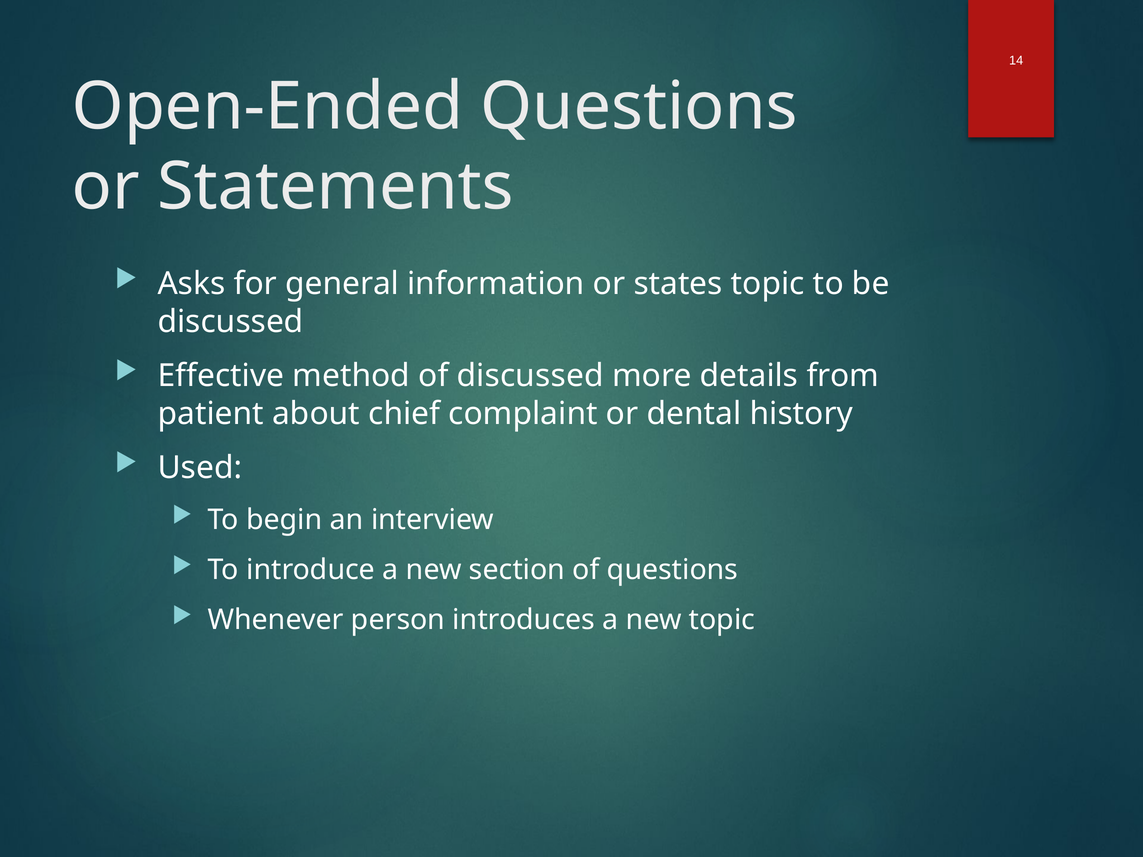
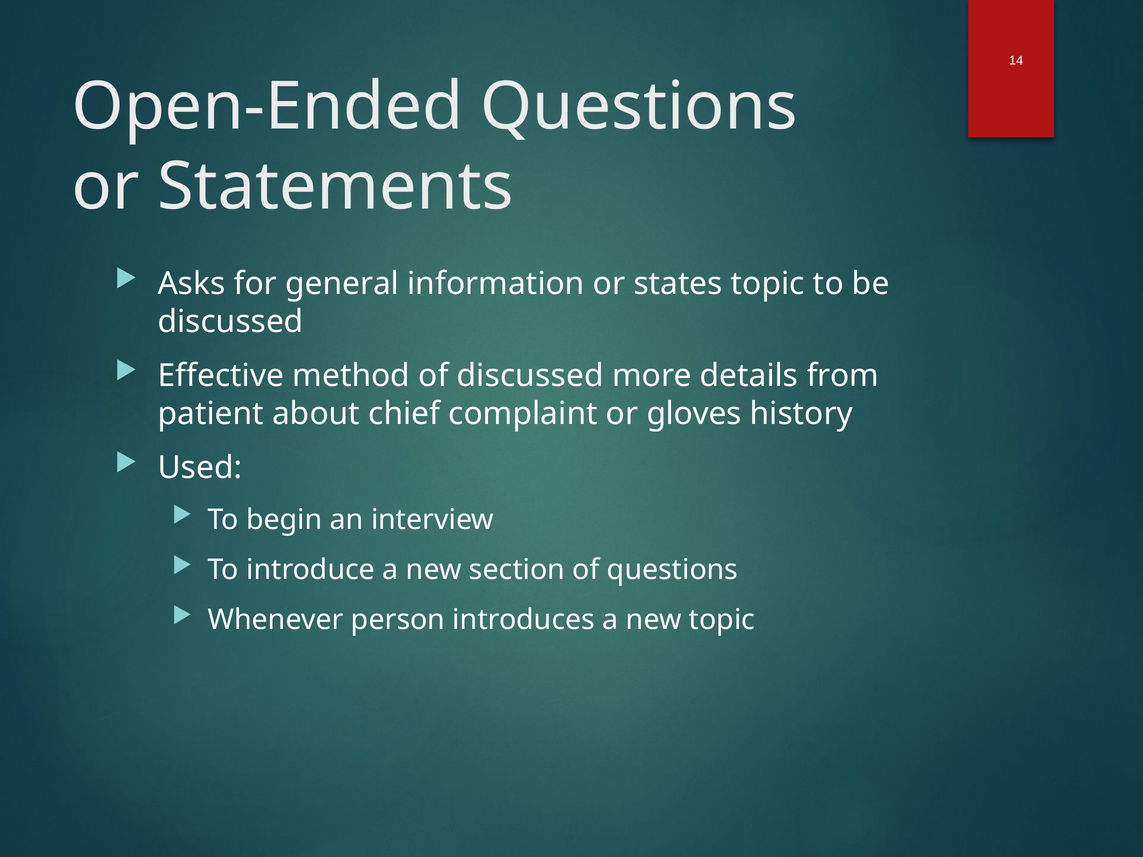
dental: dental -> gloves
